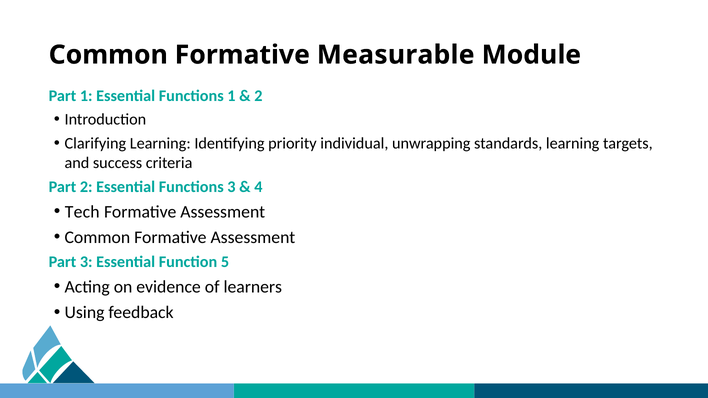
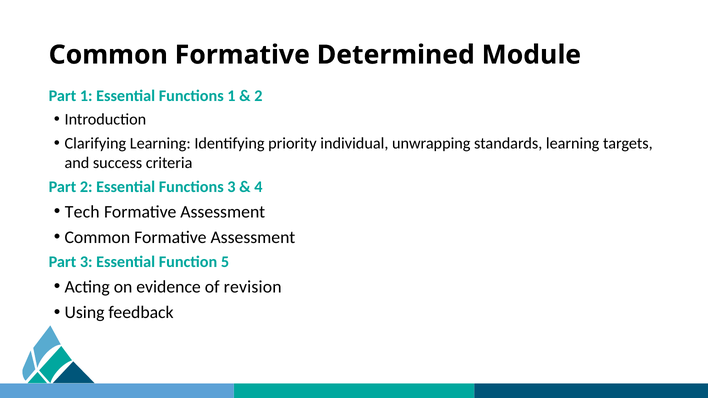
Measurable: Measurable -> Determined
learners: learners -> revision
